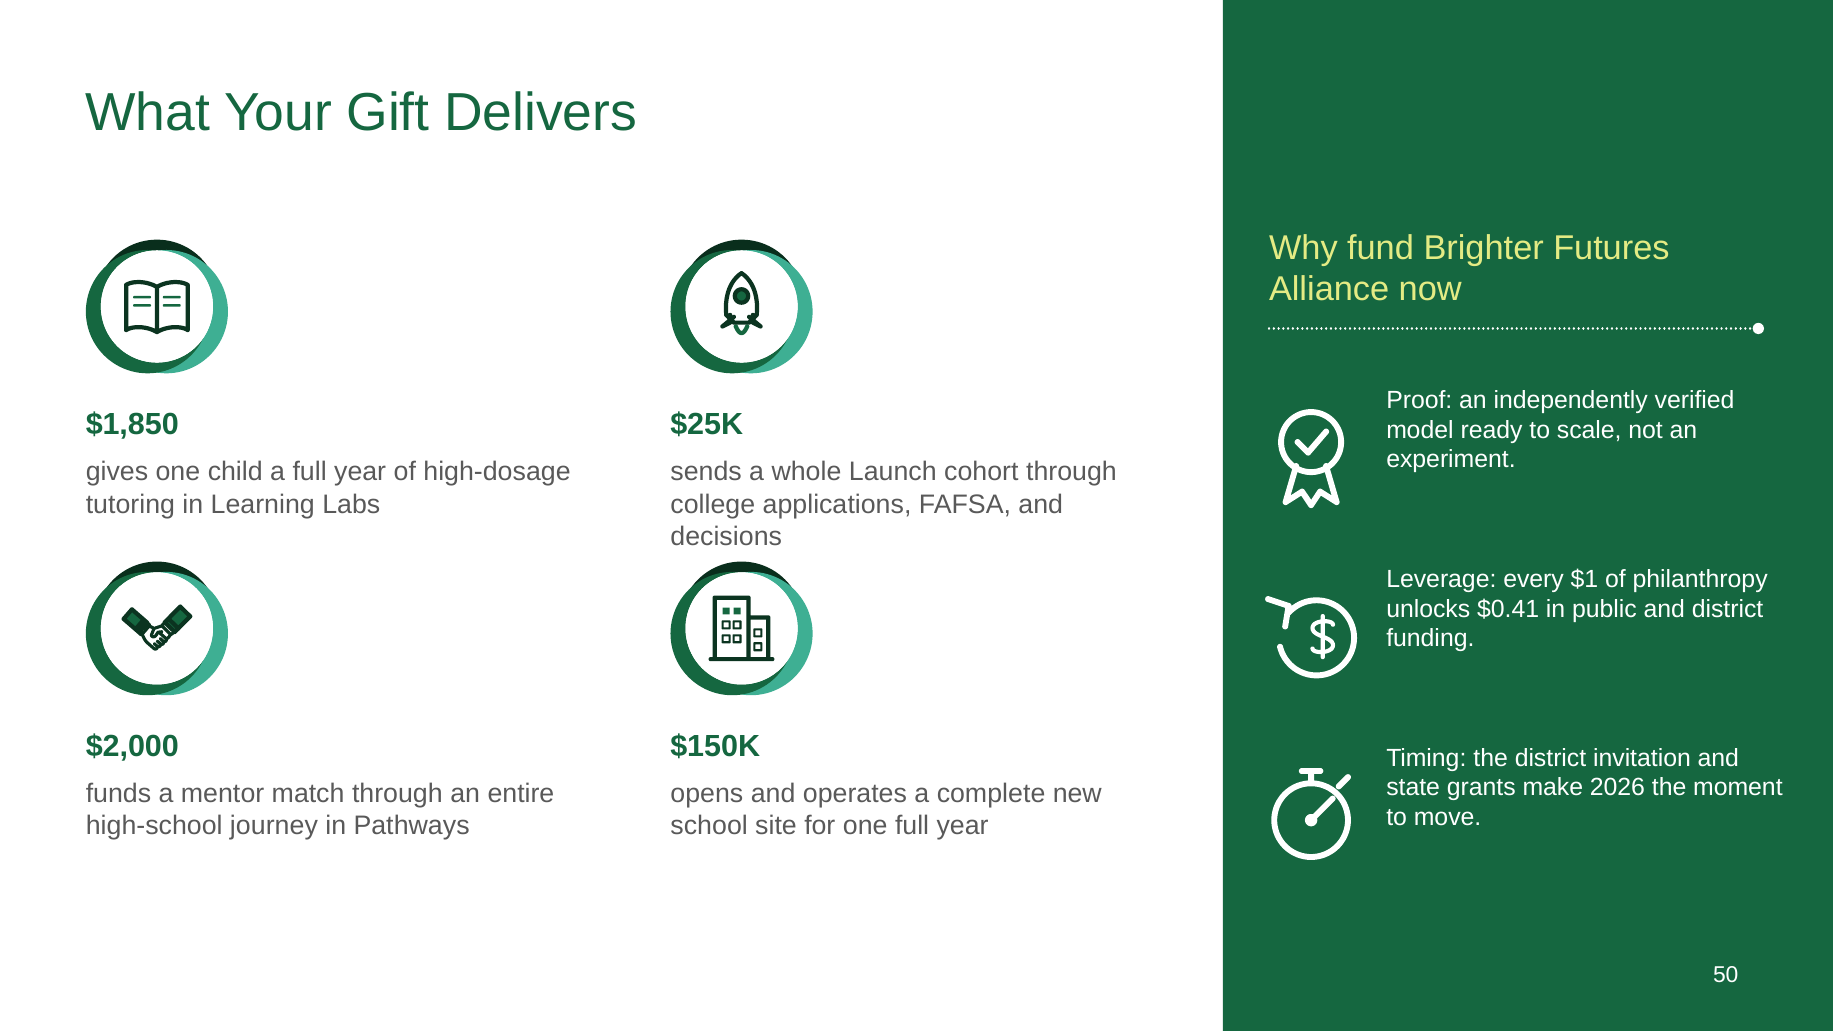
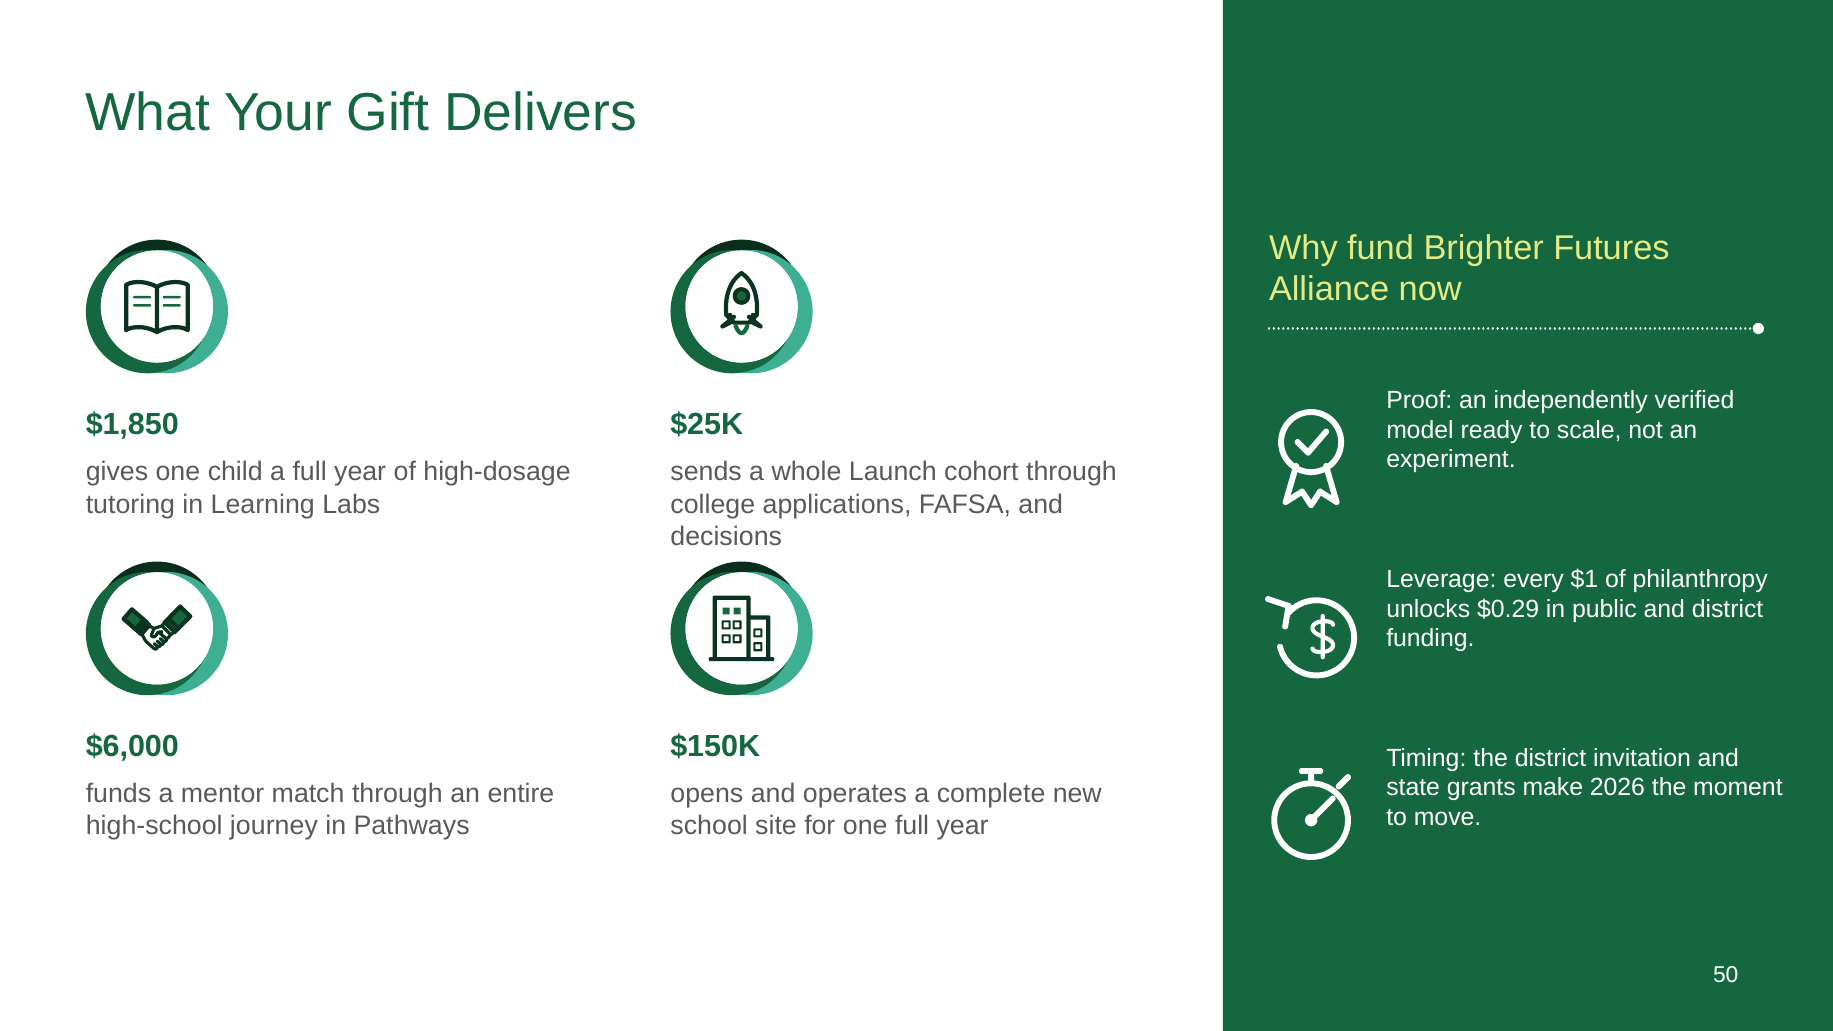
$0.41: $0.41 -> $0.29
$2,000: $2,000 -> $6,000
